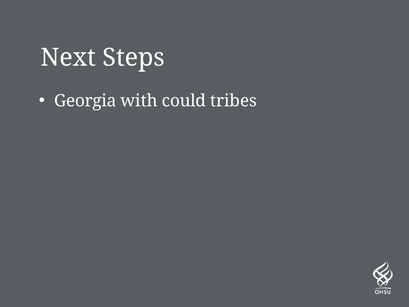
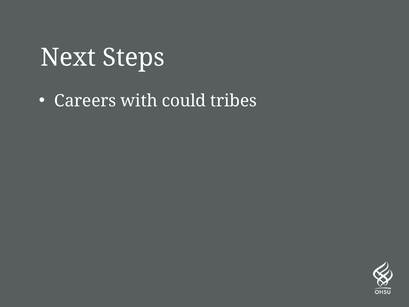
Georgia: Georgia -> Careers
